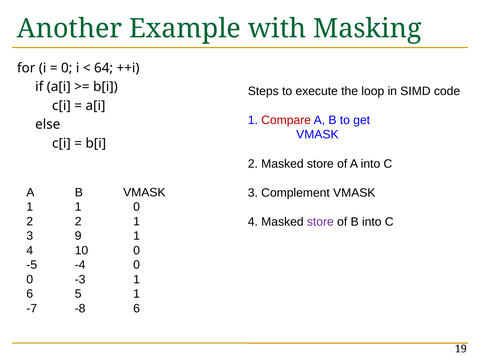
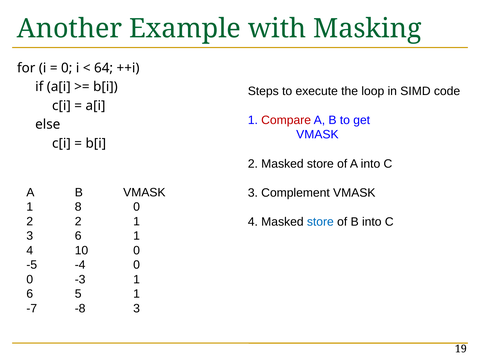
1 1: 1 -> 8
store at (320, 222) colour: purple -> blue
3 9: 9 -> 6
-8 6: 6 -> 3
